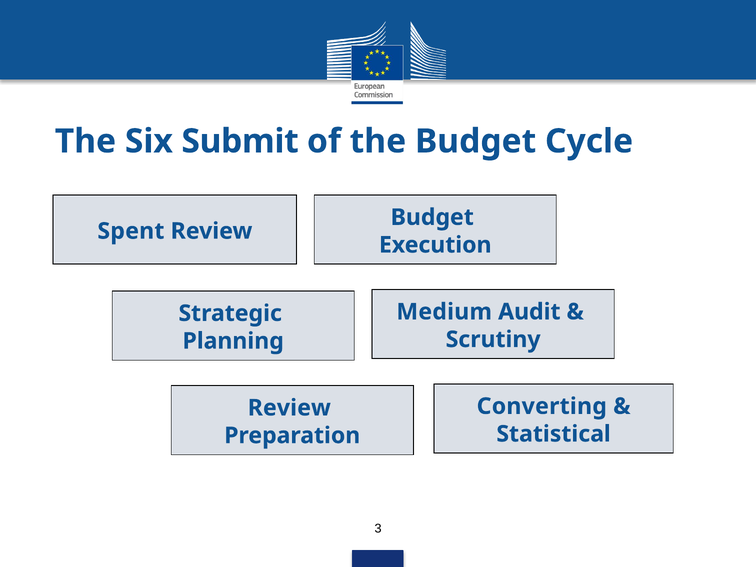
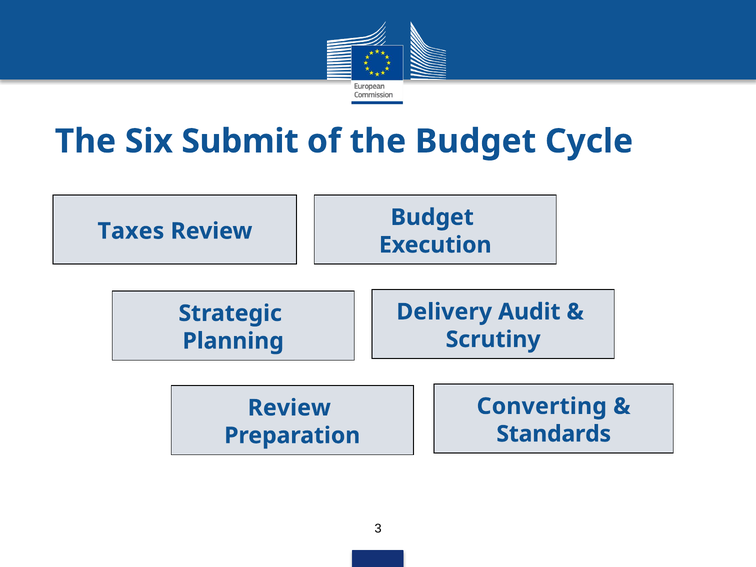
Spent: Spent -> Taxes
Medium: Medium -> Delivery
Statistical: Statistical -> Standards
